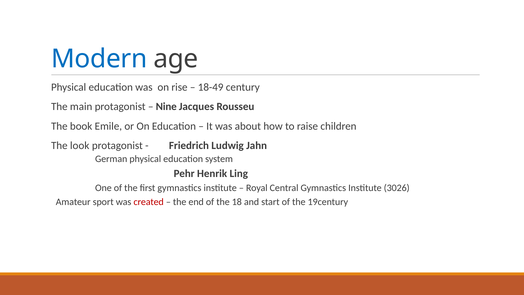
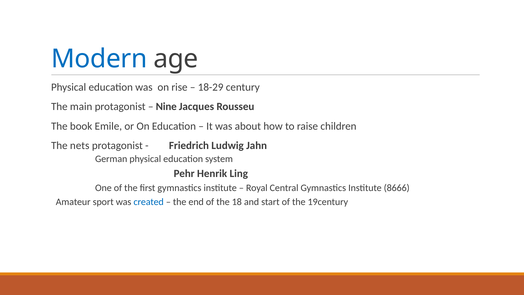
18-49: 18-49 -> 18-29
look: look -> nets
3026: 3026 -> 8666
created colour: red -> blue
